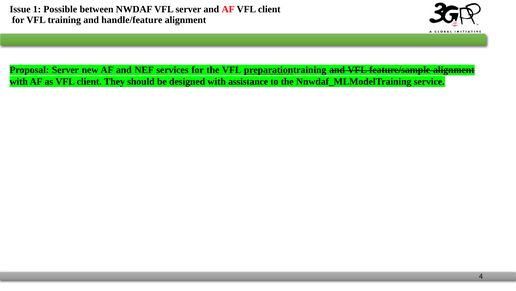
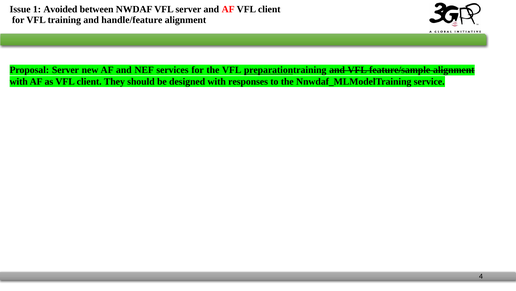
Possible: Possible -> Avoided
assistance: assistance -> responses
